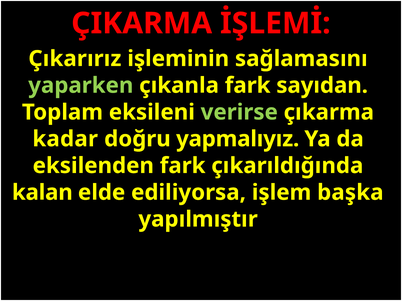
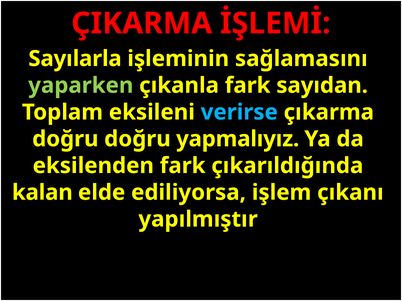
Çıkarırız: Çıkarırız -> Sayılarla
verirse colour: light green -> light blue
kadar at (65, 139): kadar -> doğru
başka: başka -> çıkanı
